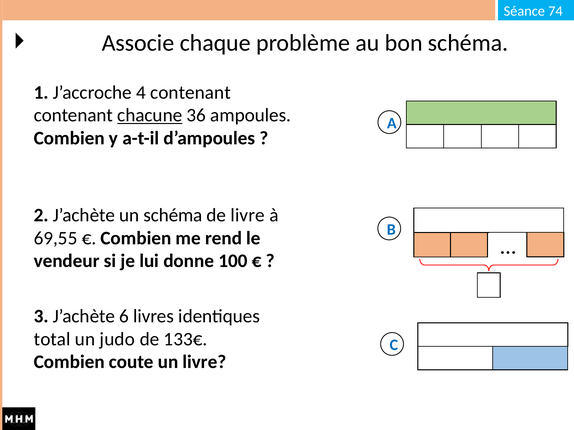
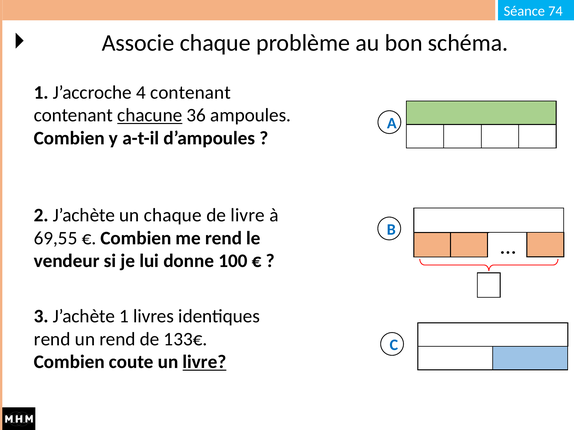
un schéma: schéma -> chaque
J’achète 6: 6 -> 1
total at (52, 339): total -> rend
un judo: judo -> rend
livre at (204, 362) underline: none -> present
